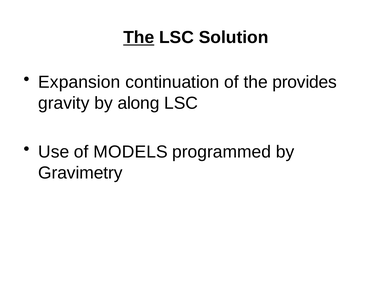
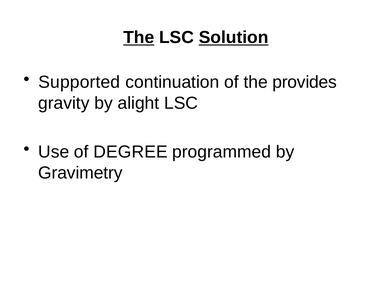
Solution underline: none -> present
Expansion: Expansion -> Supported
along: along -> alight
MODELS: MODELS -> DEGREE
